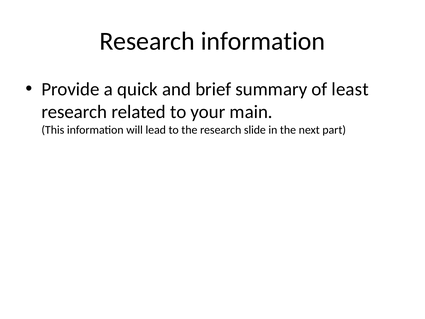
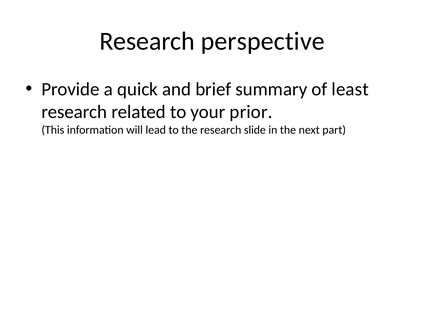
Research information: information -> perspective
main: main -> prior
